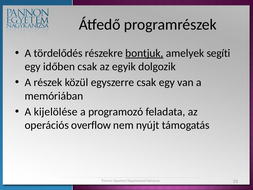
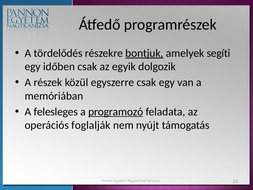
kijelölése: kijelölése -> felesleges
programozó underline: none -> present
overflow: overflow -> foglalják
